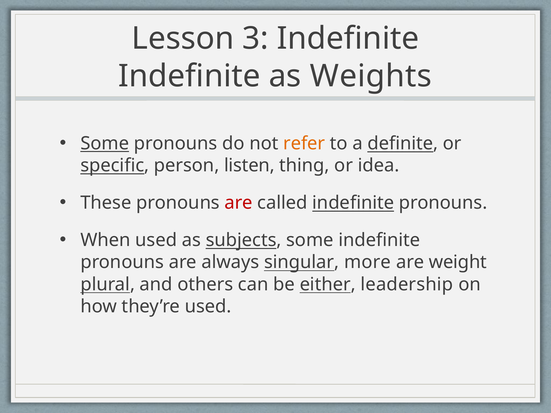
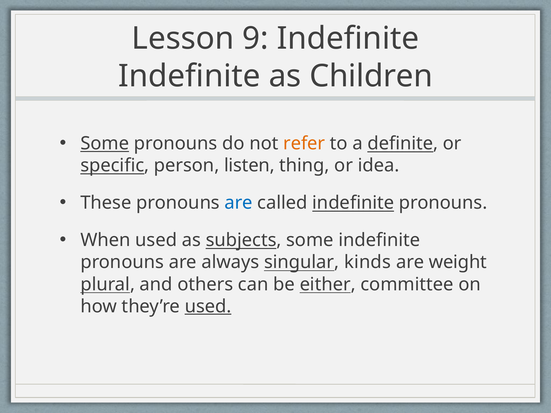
3: 3 -> 9
Weights: Weights -> Children
are at (239, 203) colour: red -> blue
more: more -> kinds
leadership: leadership -> committee
used at (208, 307) underline: none -> present
